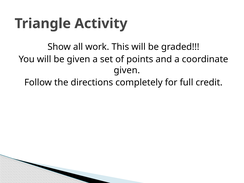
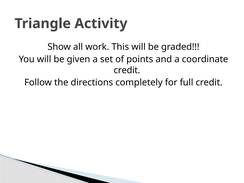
given at (127, 70): given -> credit
